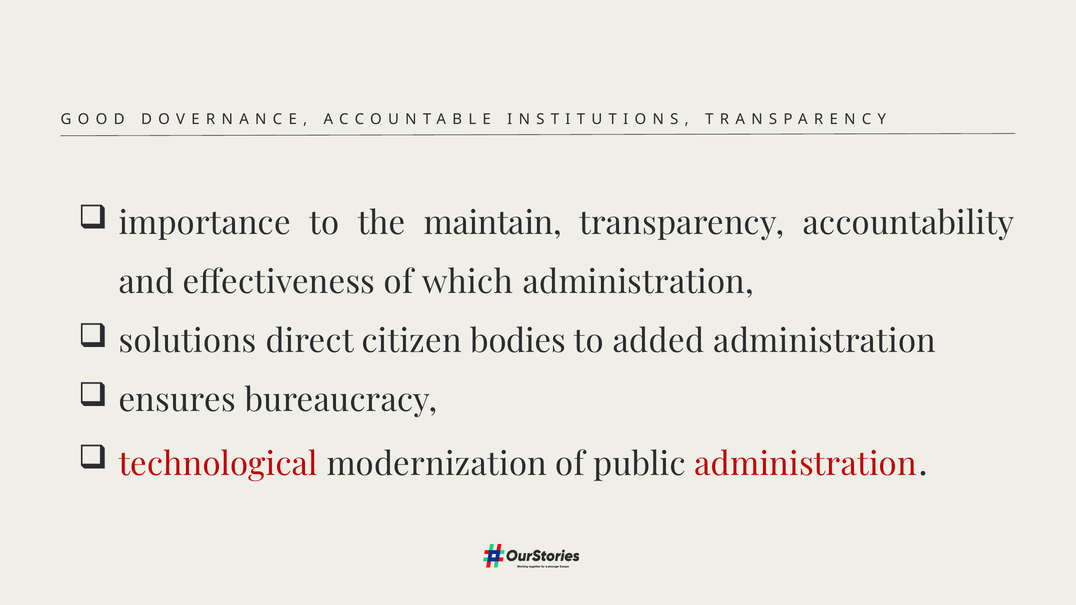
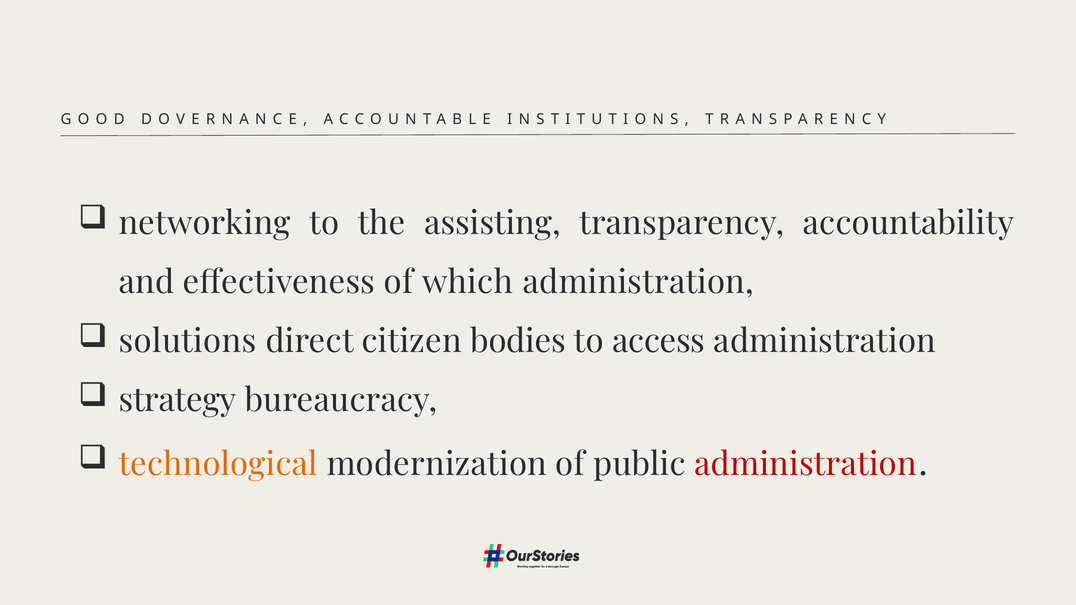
importance: importance -> networking
maintain: maintain -> assisting
added: added -> access
ensures: ensures -> strategy
technological colour: red -> orange
